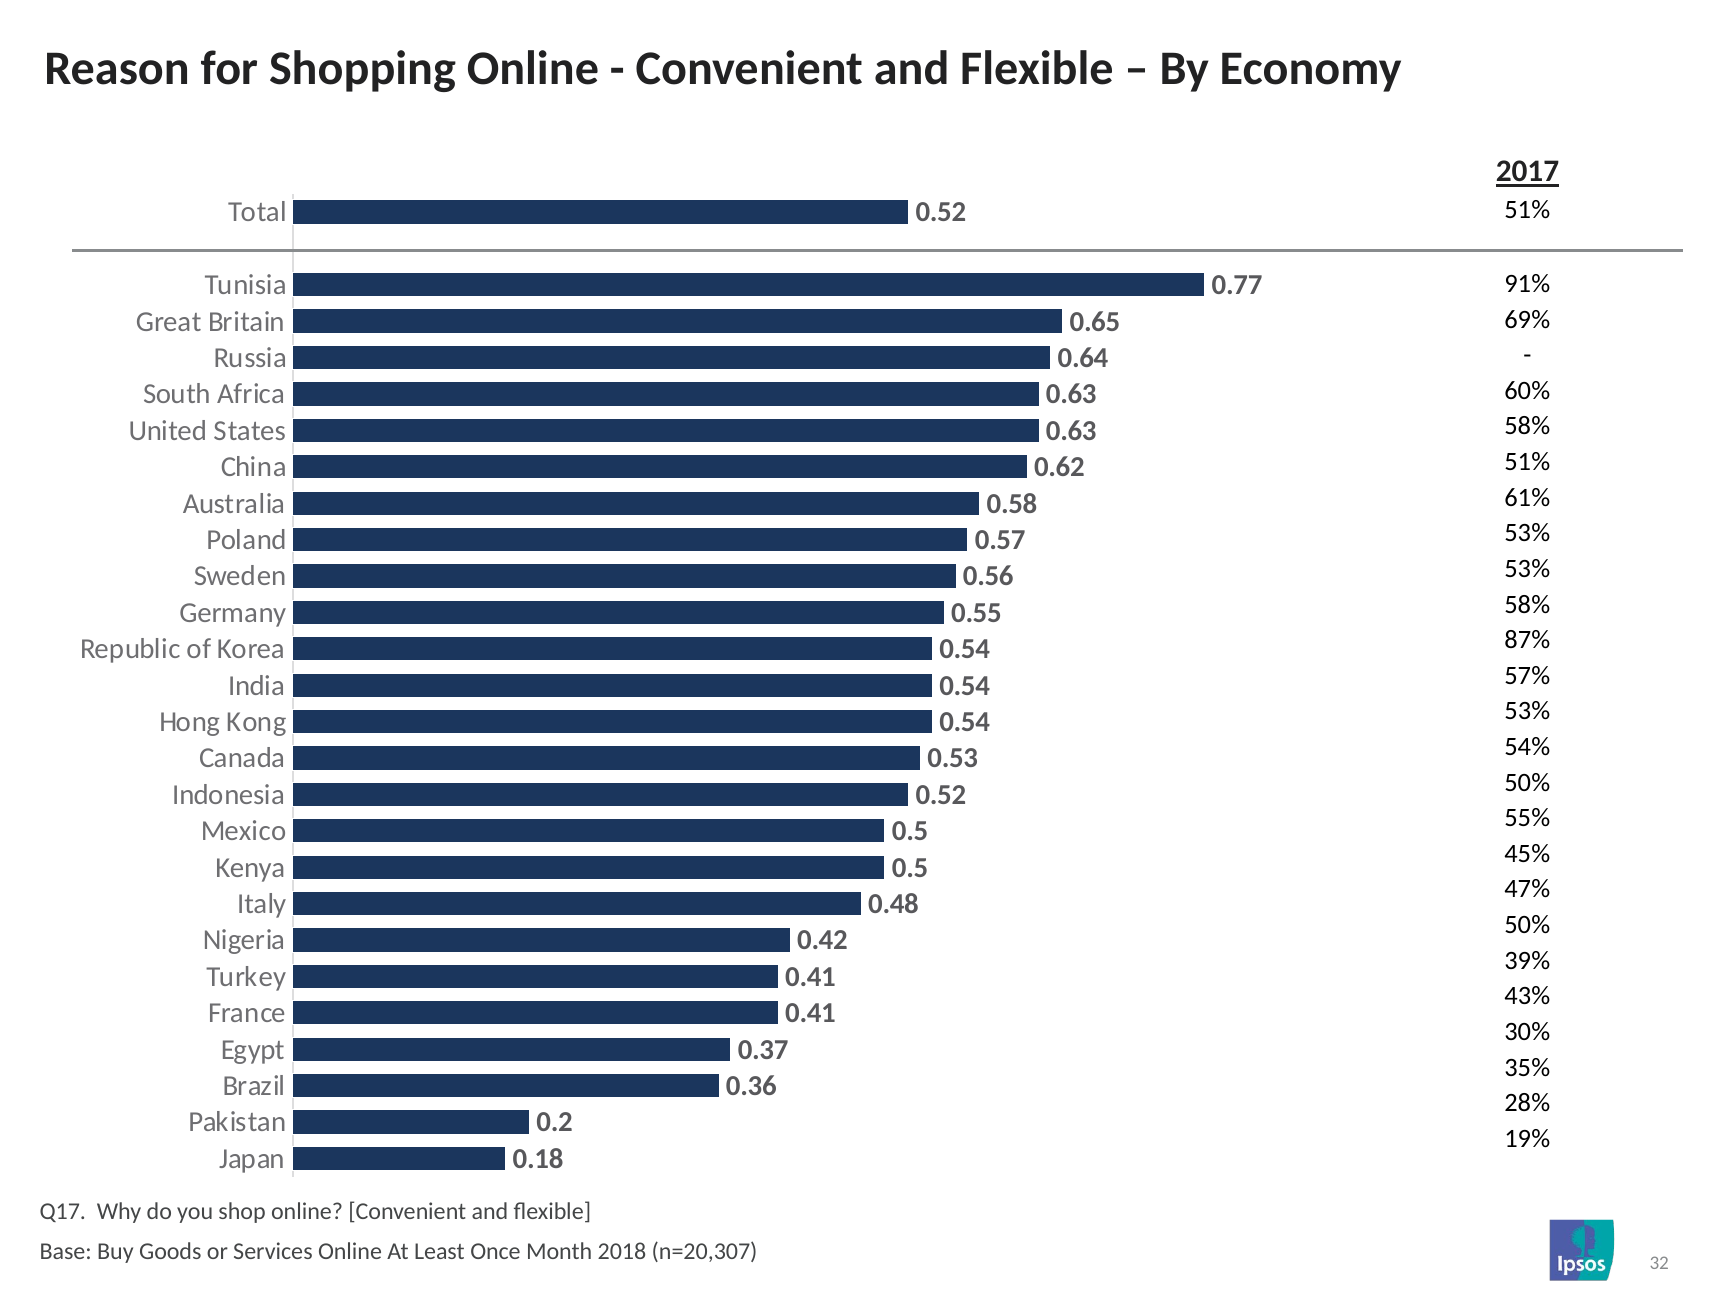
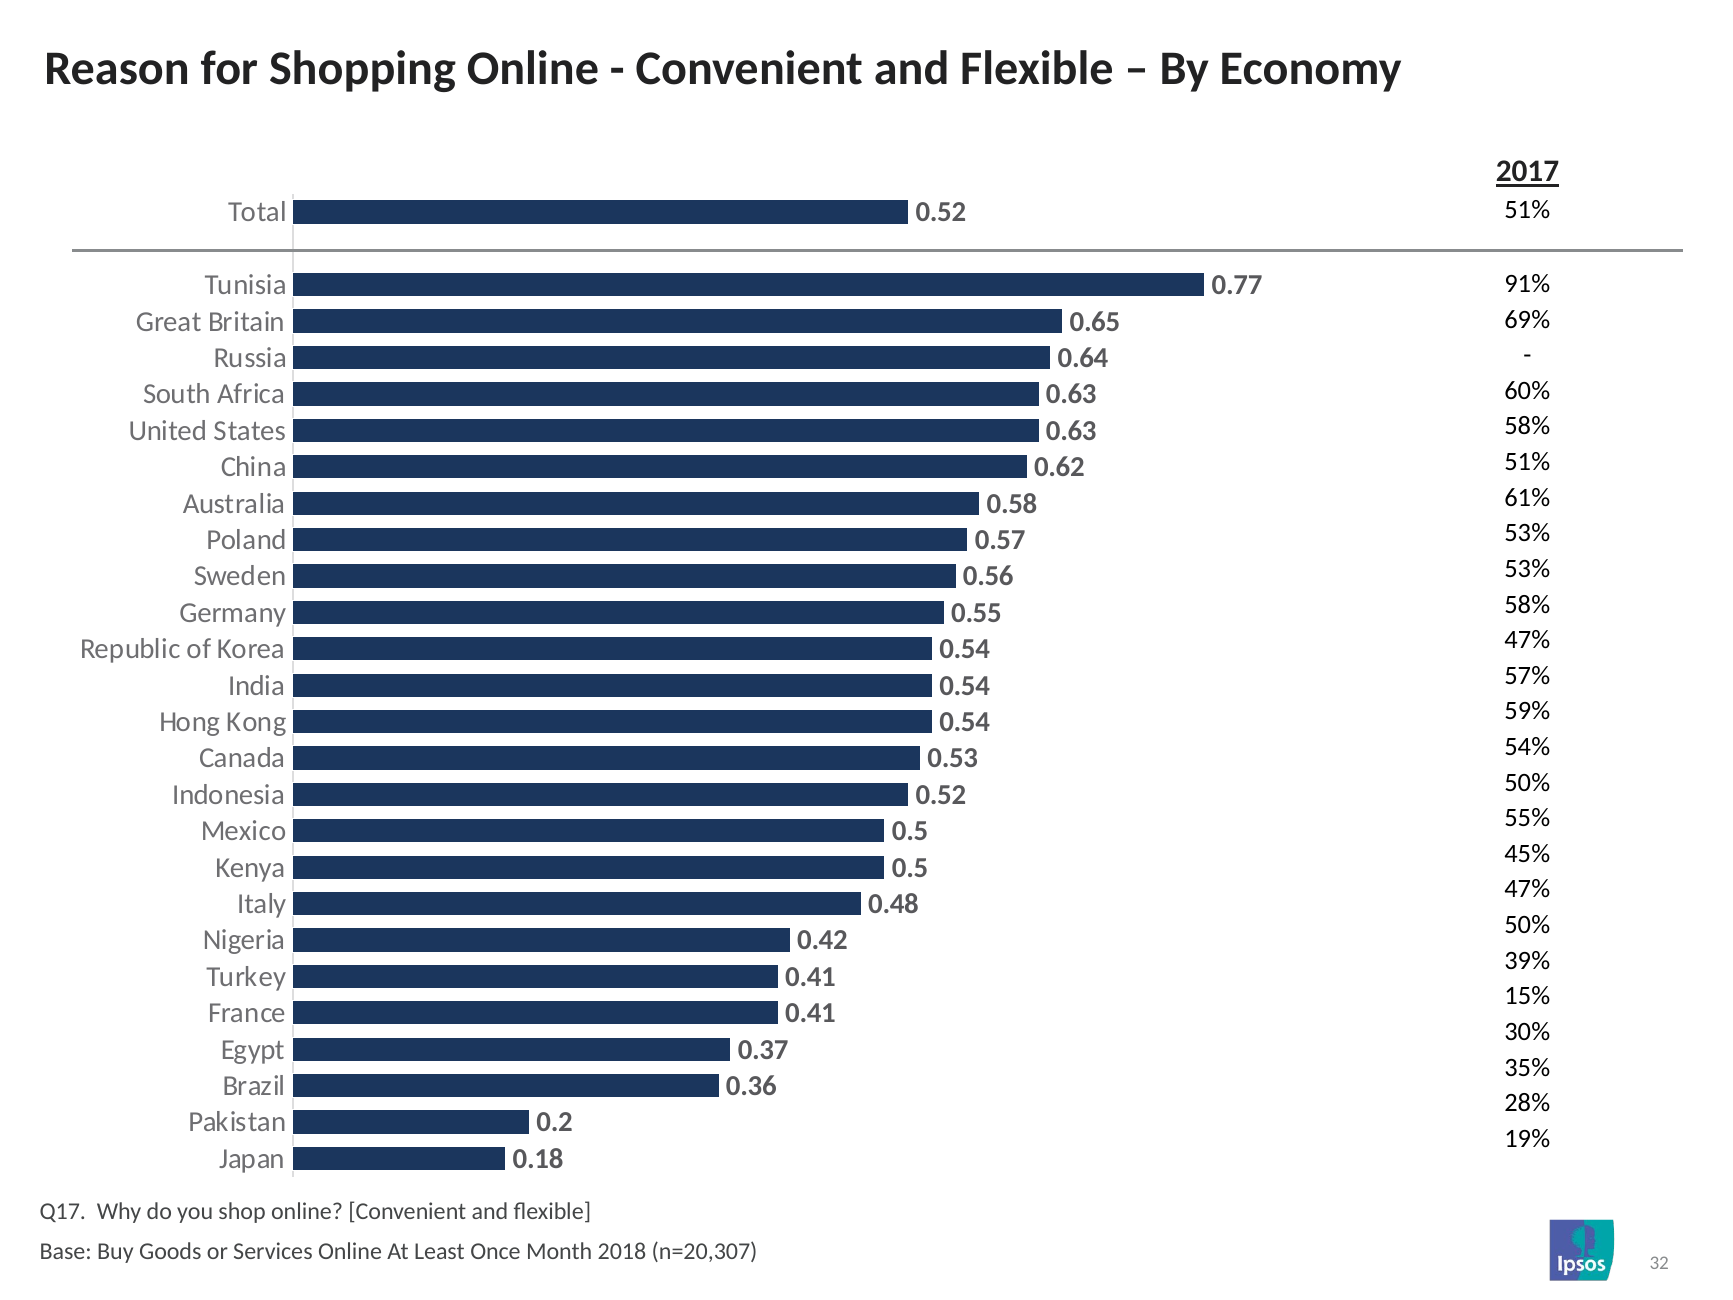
87% at (1527, 640): 87% -> 47%
53% at (1527, 711): 53% -> 59%
43%: 43% -> 15%
